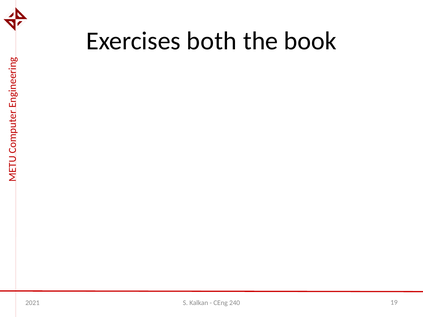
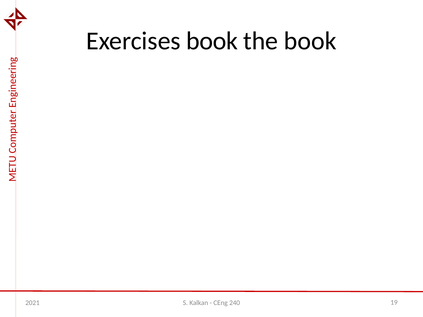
Exercises both: both -> book
